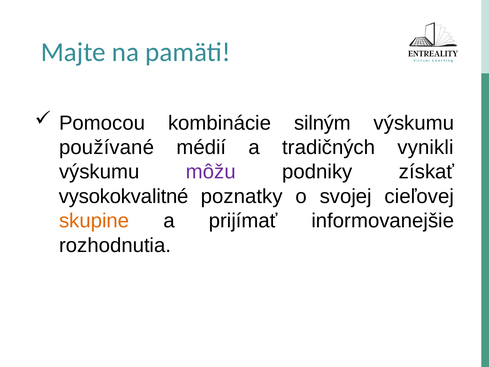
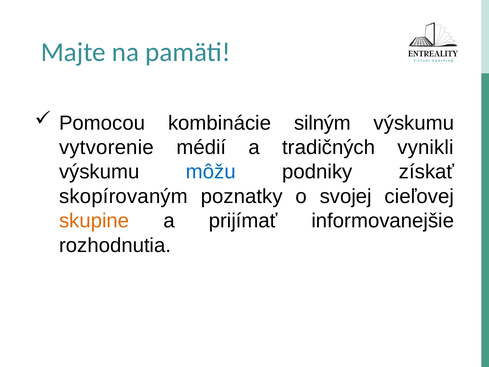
používané: používané -> vytvorenie
môžu colour: purple -> blue
vysokokvalitné: vysokokvalitné -> skopírovaným
